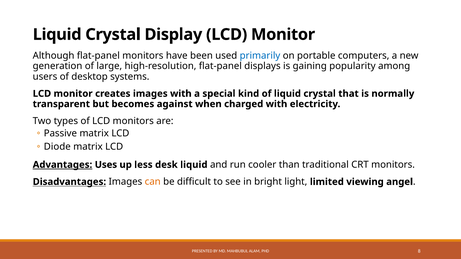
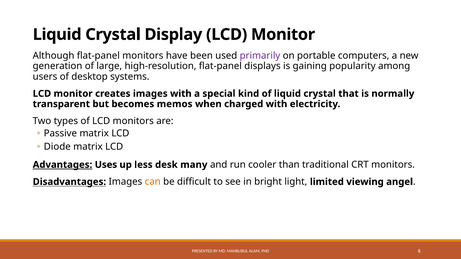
primarily colour: blue -> purple
against: against -> memos
desk liquid: liquid -> many
